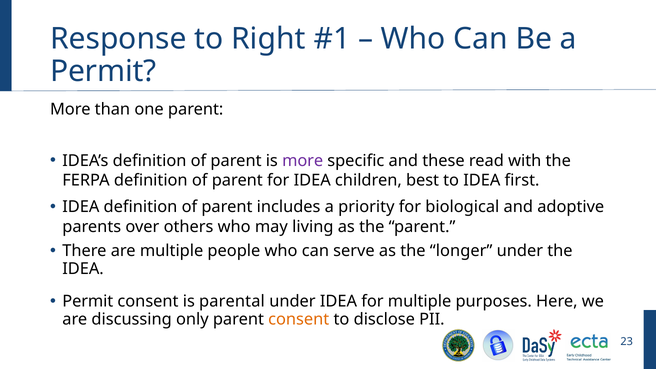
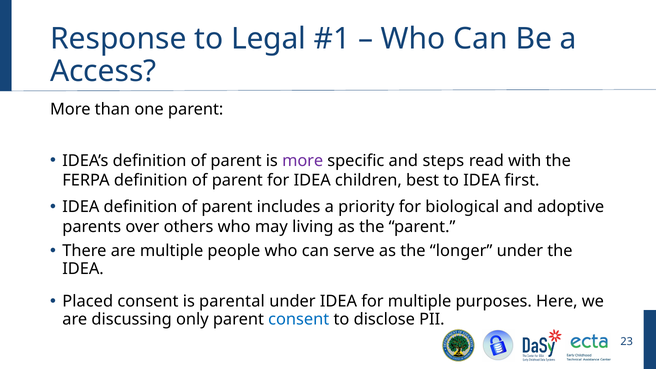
Right: Right -> Legal
Permit at (103, 71): Permit -> Access
these: these -> steps
Permit at (88, 301): Permit -> Placed
consent at (299, 319) colour: orange -> blue
